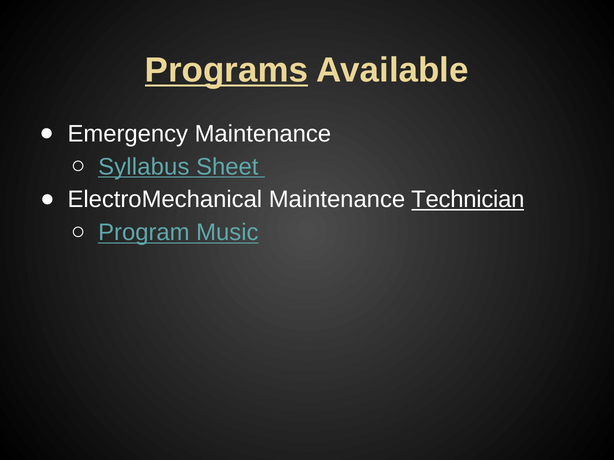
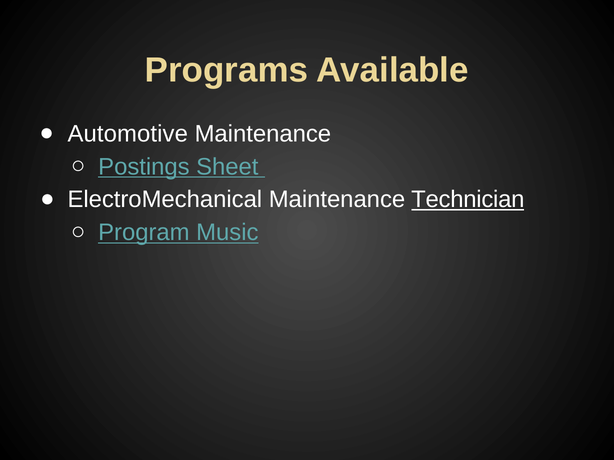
Programs underline: present -> none
Emergency: Emergency -> Automotive
Syllabus: Syllabus -> Postings
